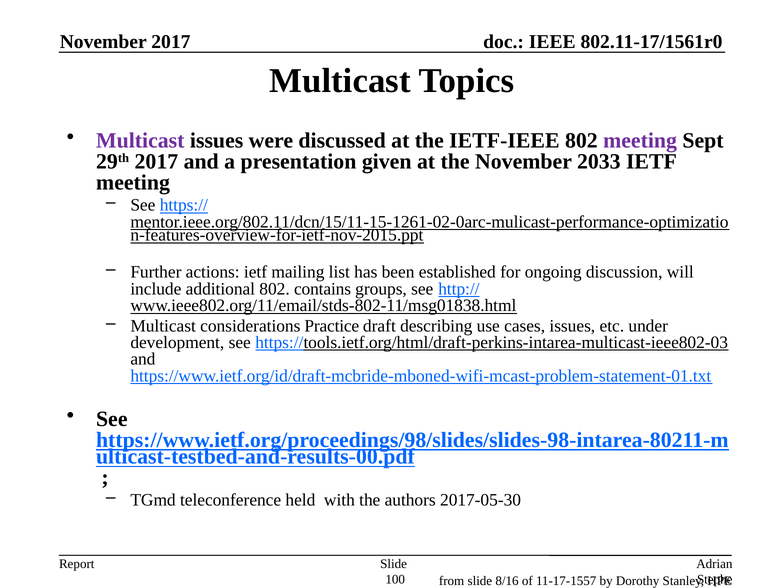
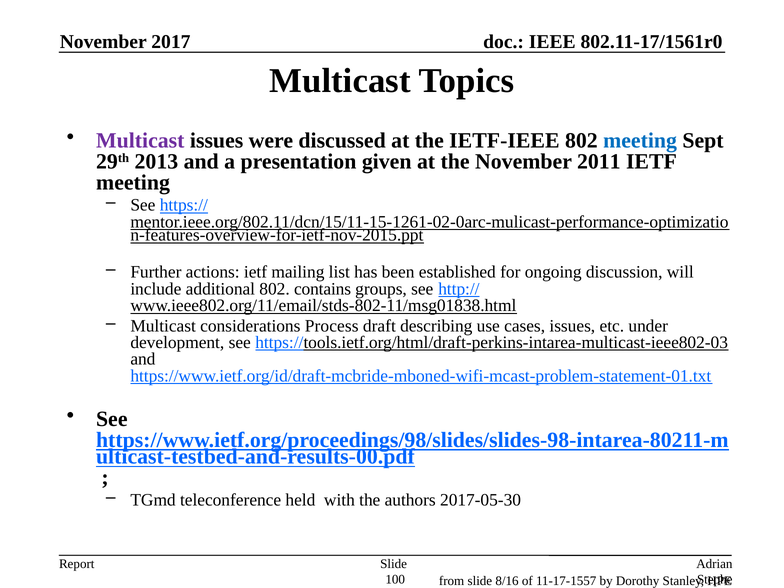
meeting at (640, 141) colour: purple -> blue
29th 2017: 2017 -> 2013
2033: 2033 -> 2011
Practice: Practice -> Process
